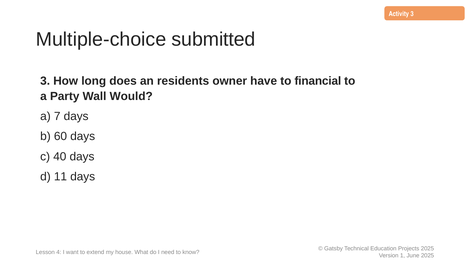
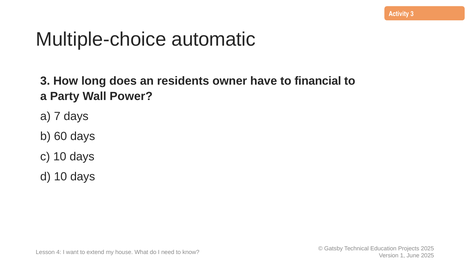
submitted: submitted -> automatic
Would: Would -> Power
c 40: 40 -> 10
d 11: 11 -> 10
